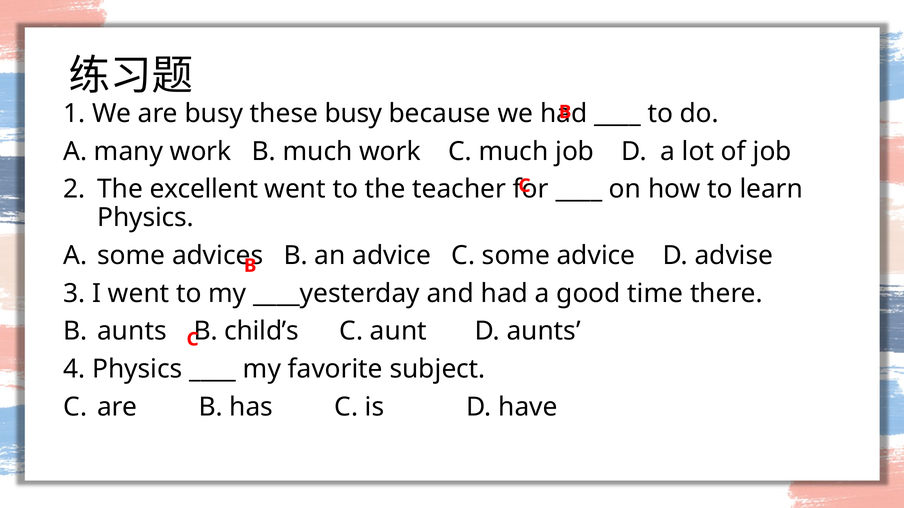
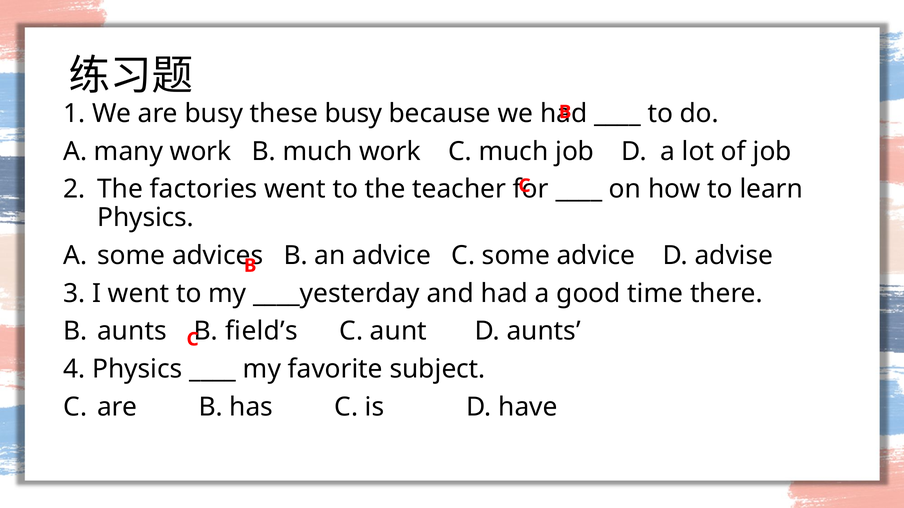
excellent: excellent -> factories
child’s: child’s -> field’s
